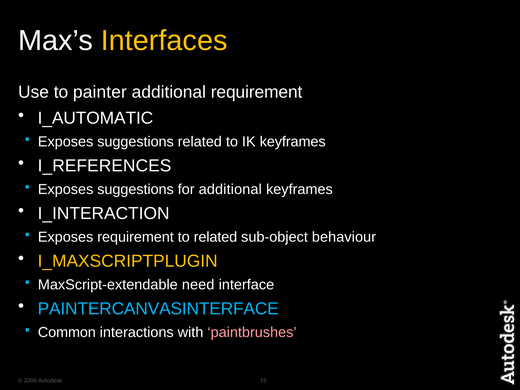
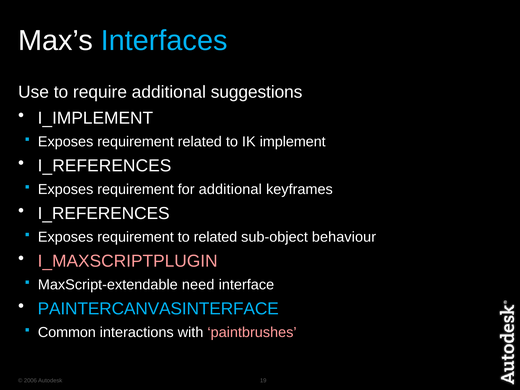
Interfaces colour: yellow -> light blue
painter: painter -> require
additional requirement: requirement -> suggestions
I_AUTOMATIC: I_AUTOMATIC -> I_IMPLEMENT
suggestions at (136, 142): suggestions -> requirement
IK keyframes: keyframes -> implement
suggestions at (136, 189): suggestions -> requirement
I_INTERACTION at (104, 213): I_INTERACTION -> I_REFERENCES
I_MAXSCRIPTPLUGIN colour: yellow -> pink
